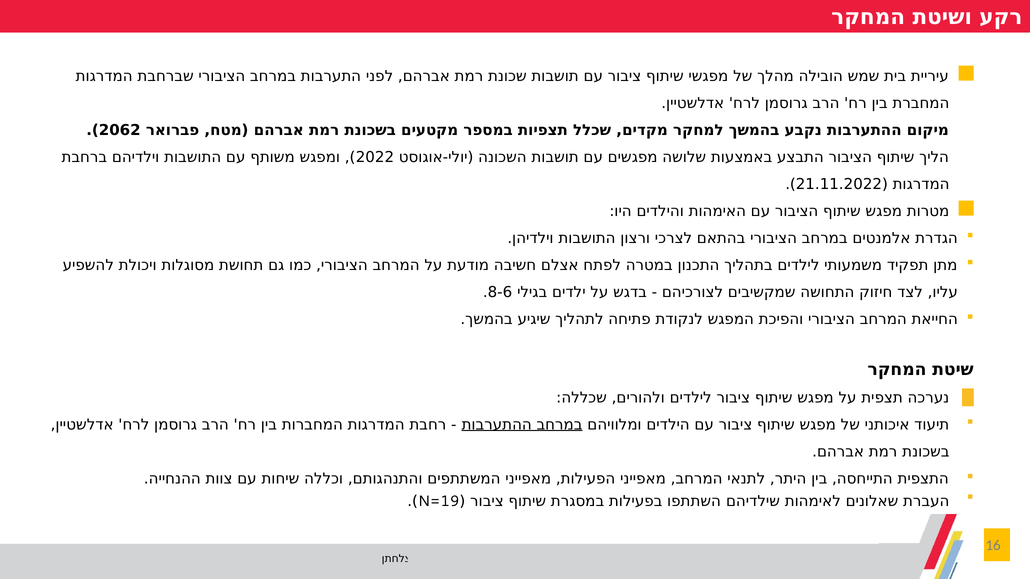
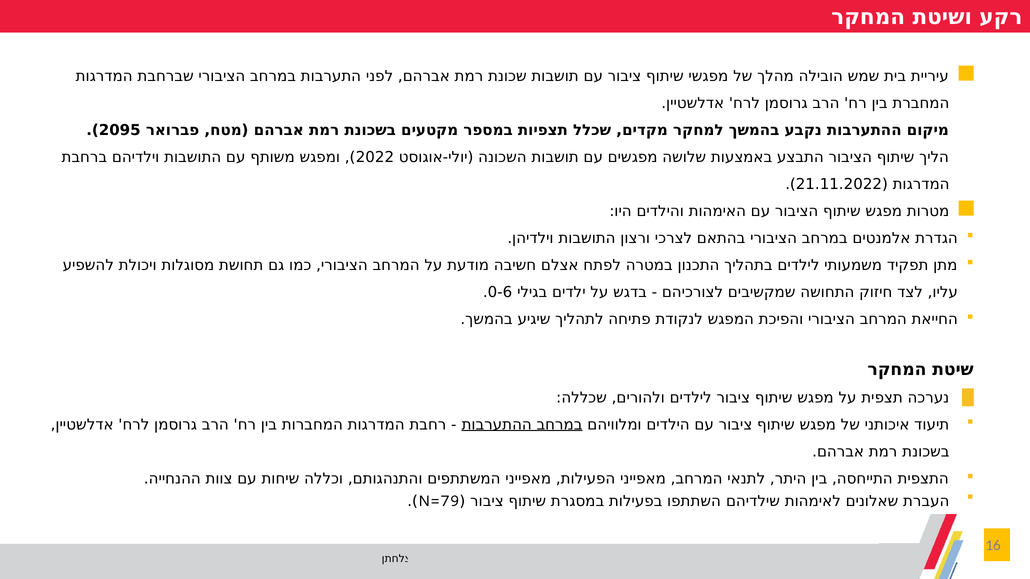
2062: 2062 -> 2095
8-6: 8-6 -> 0-6
N=19: N=19 -> N=79
